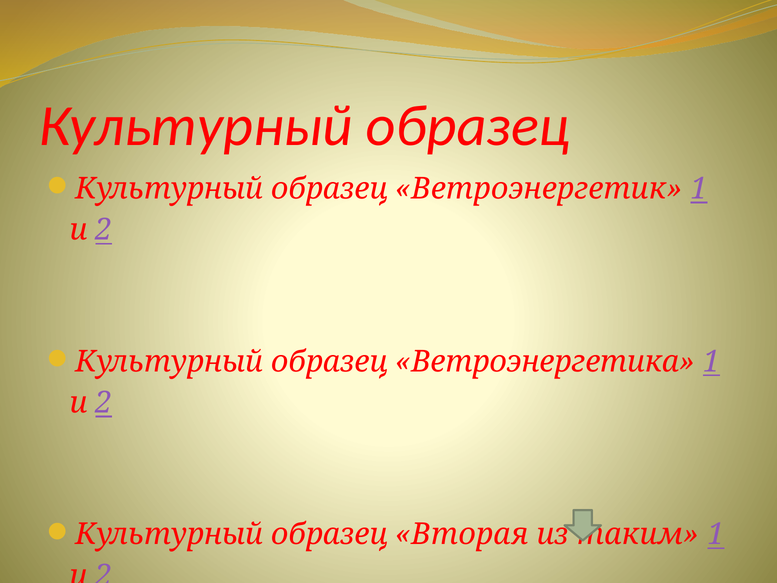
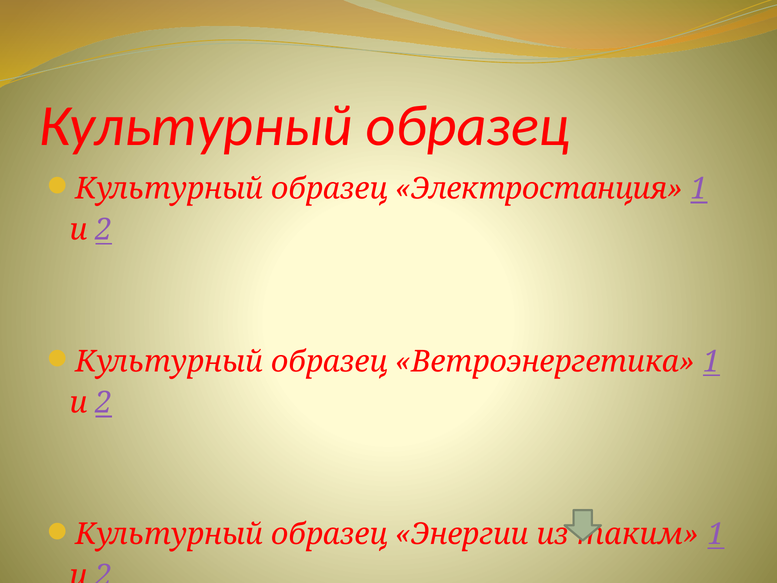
Ветроэнергетик: Ветроэнергетик -> Электростанция
Вторая: Вторая -> Энергии
